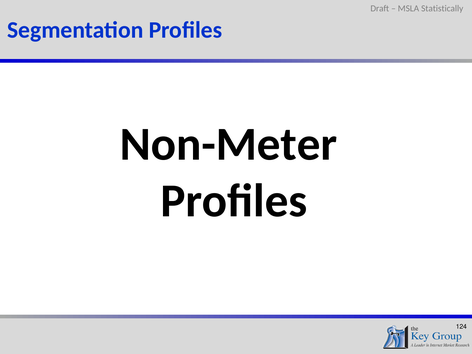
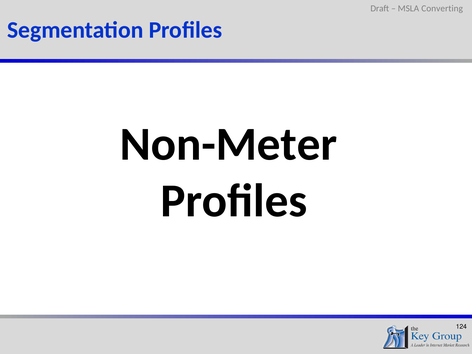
Statistically: Statistically -> Converting
